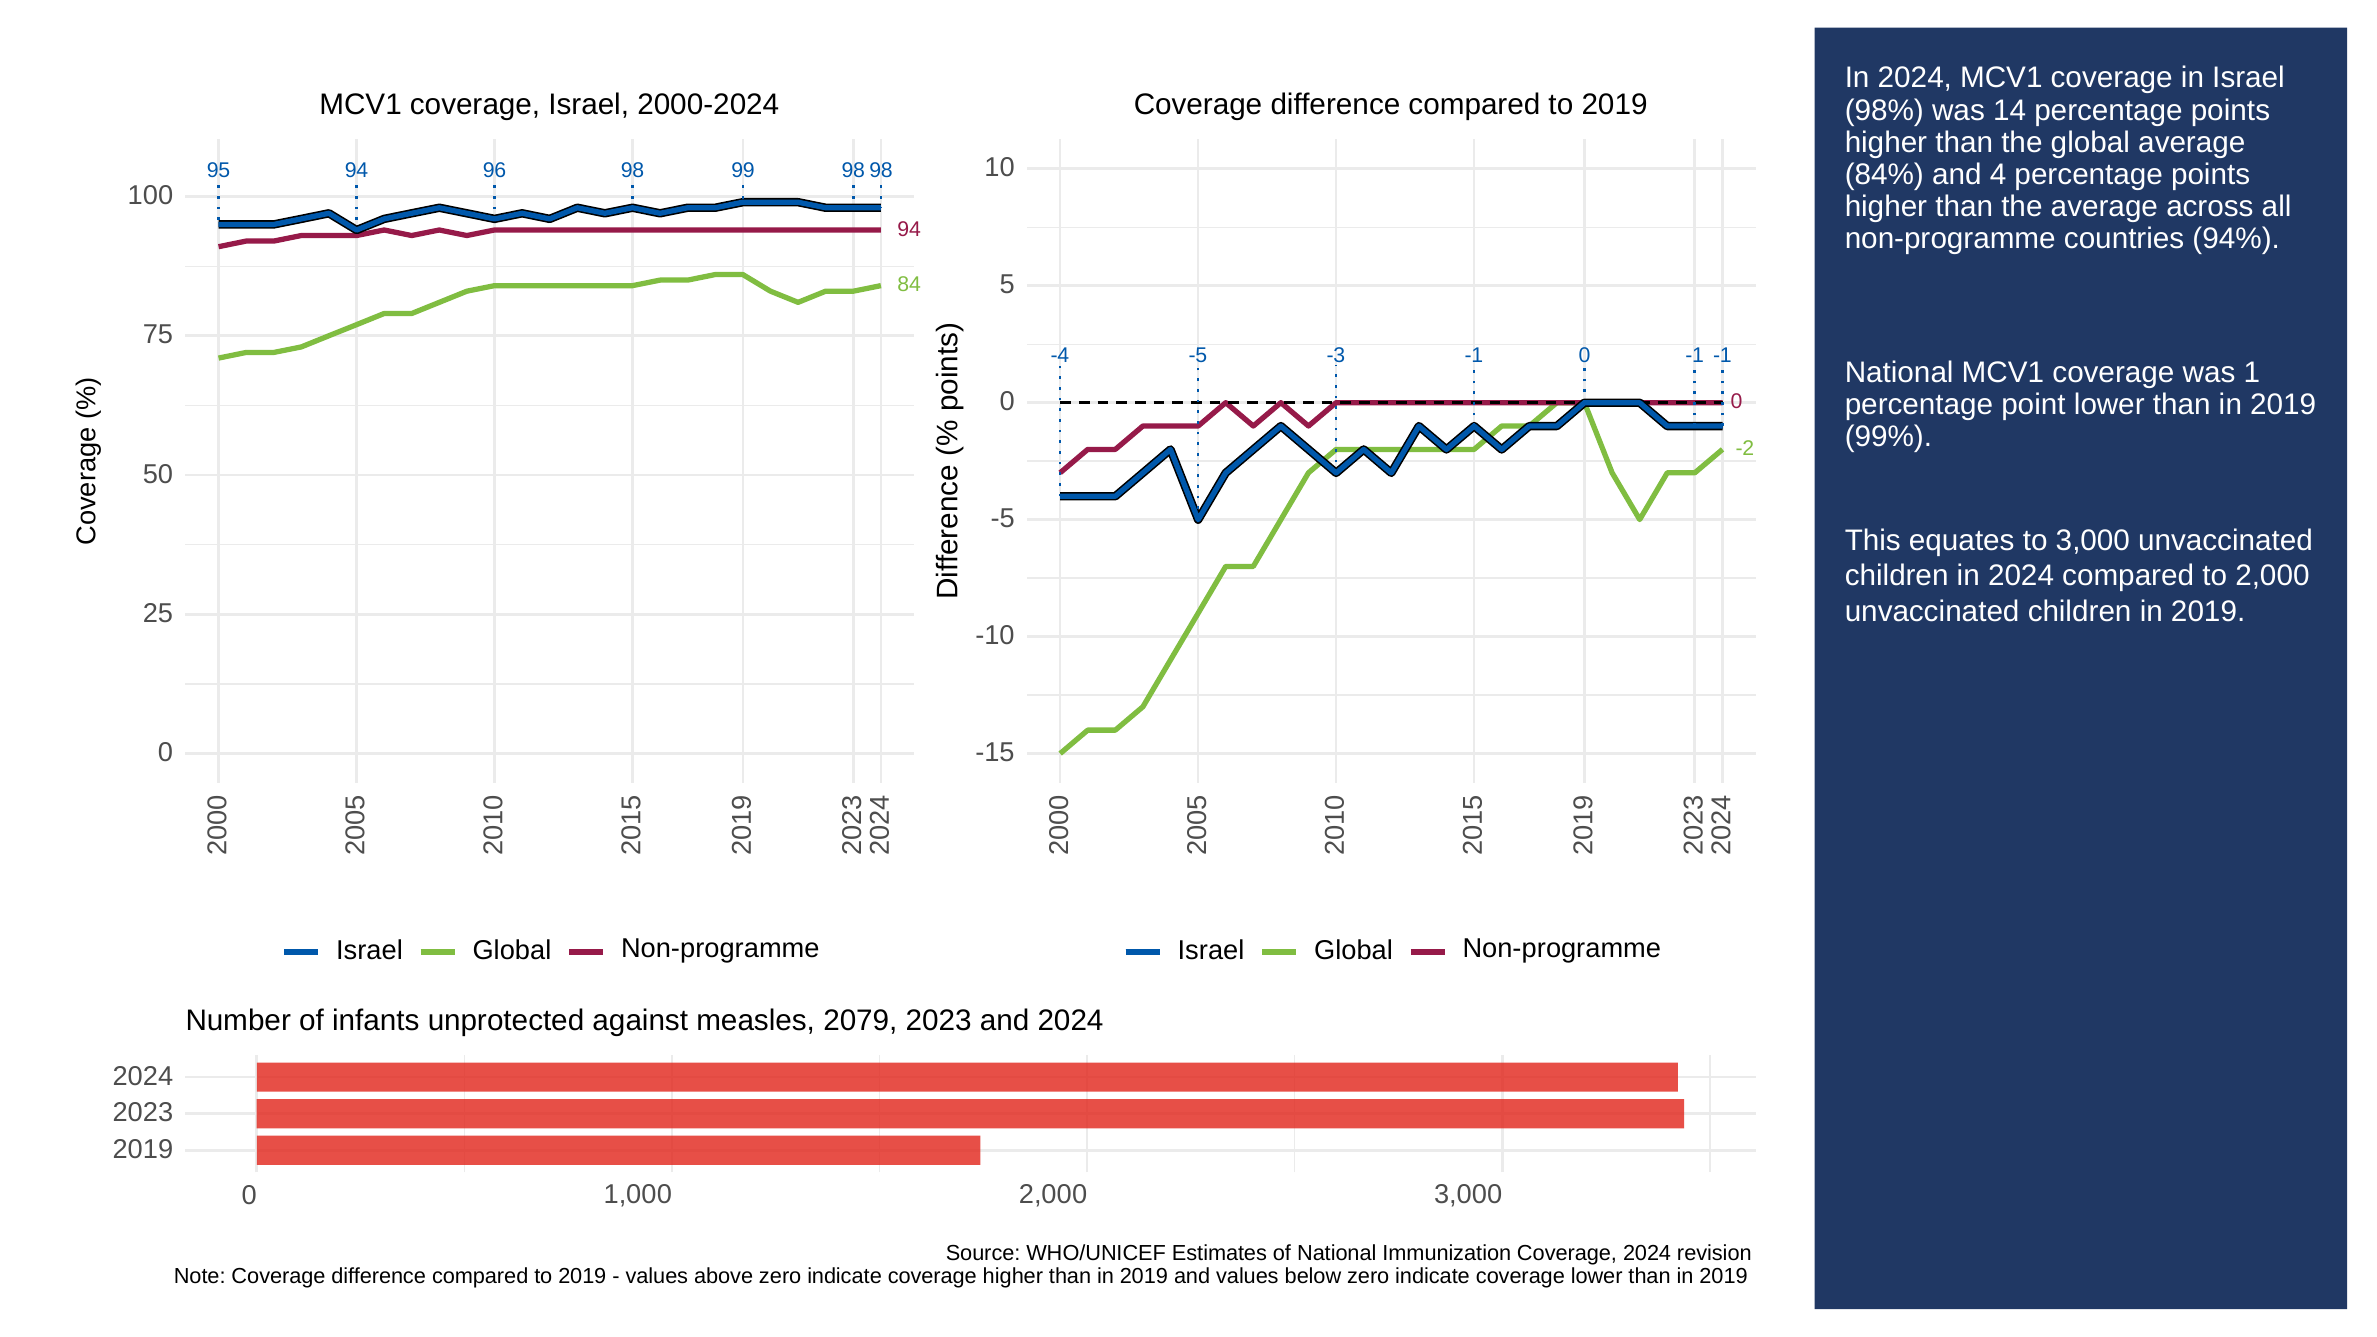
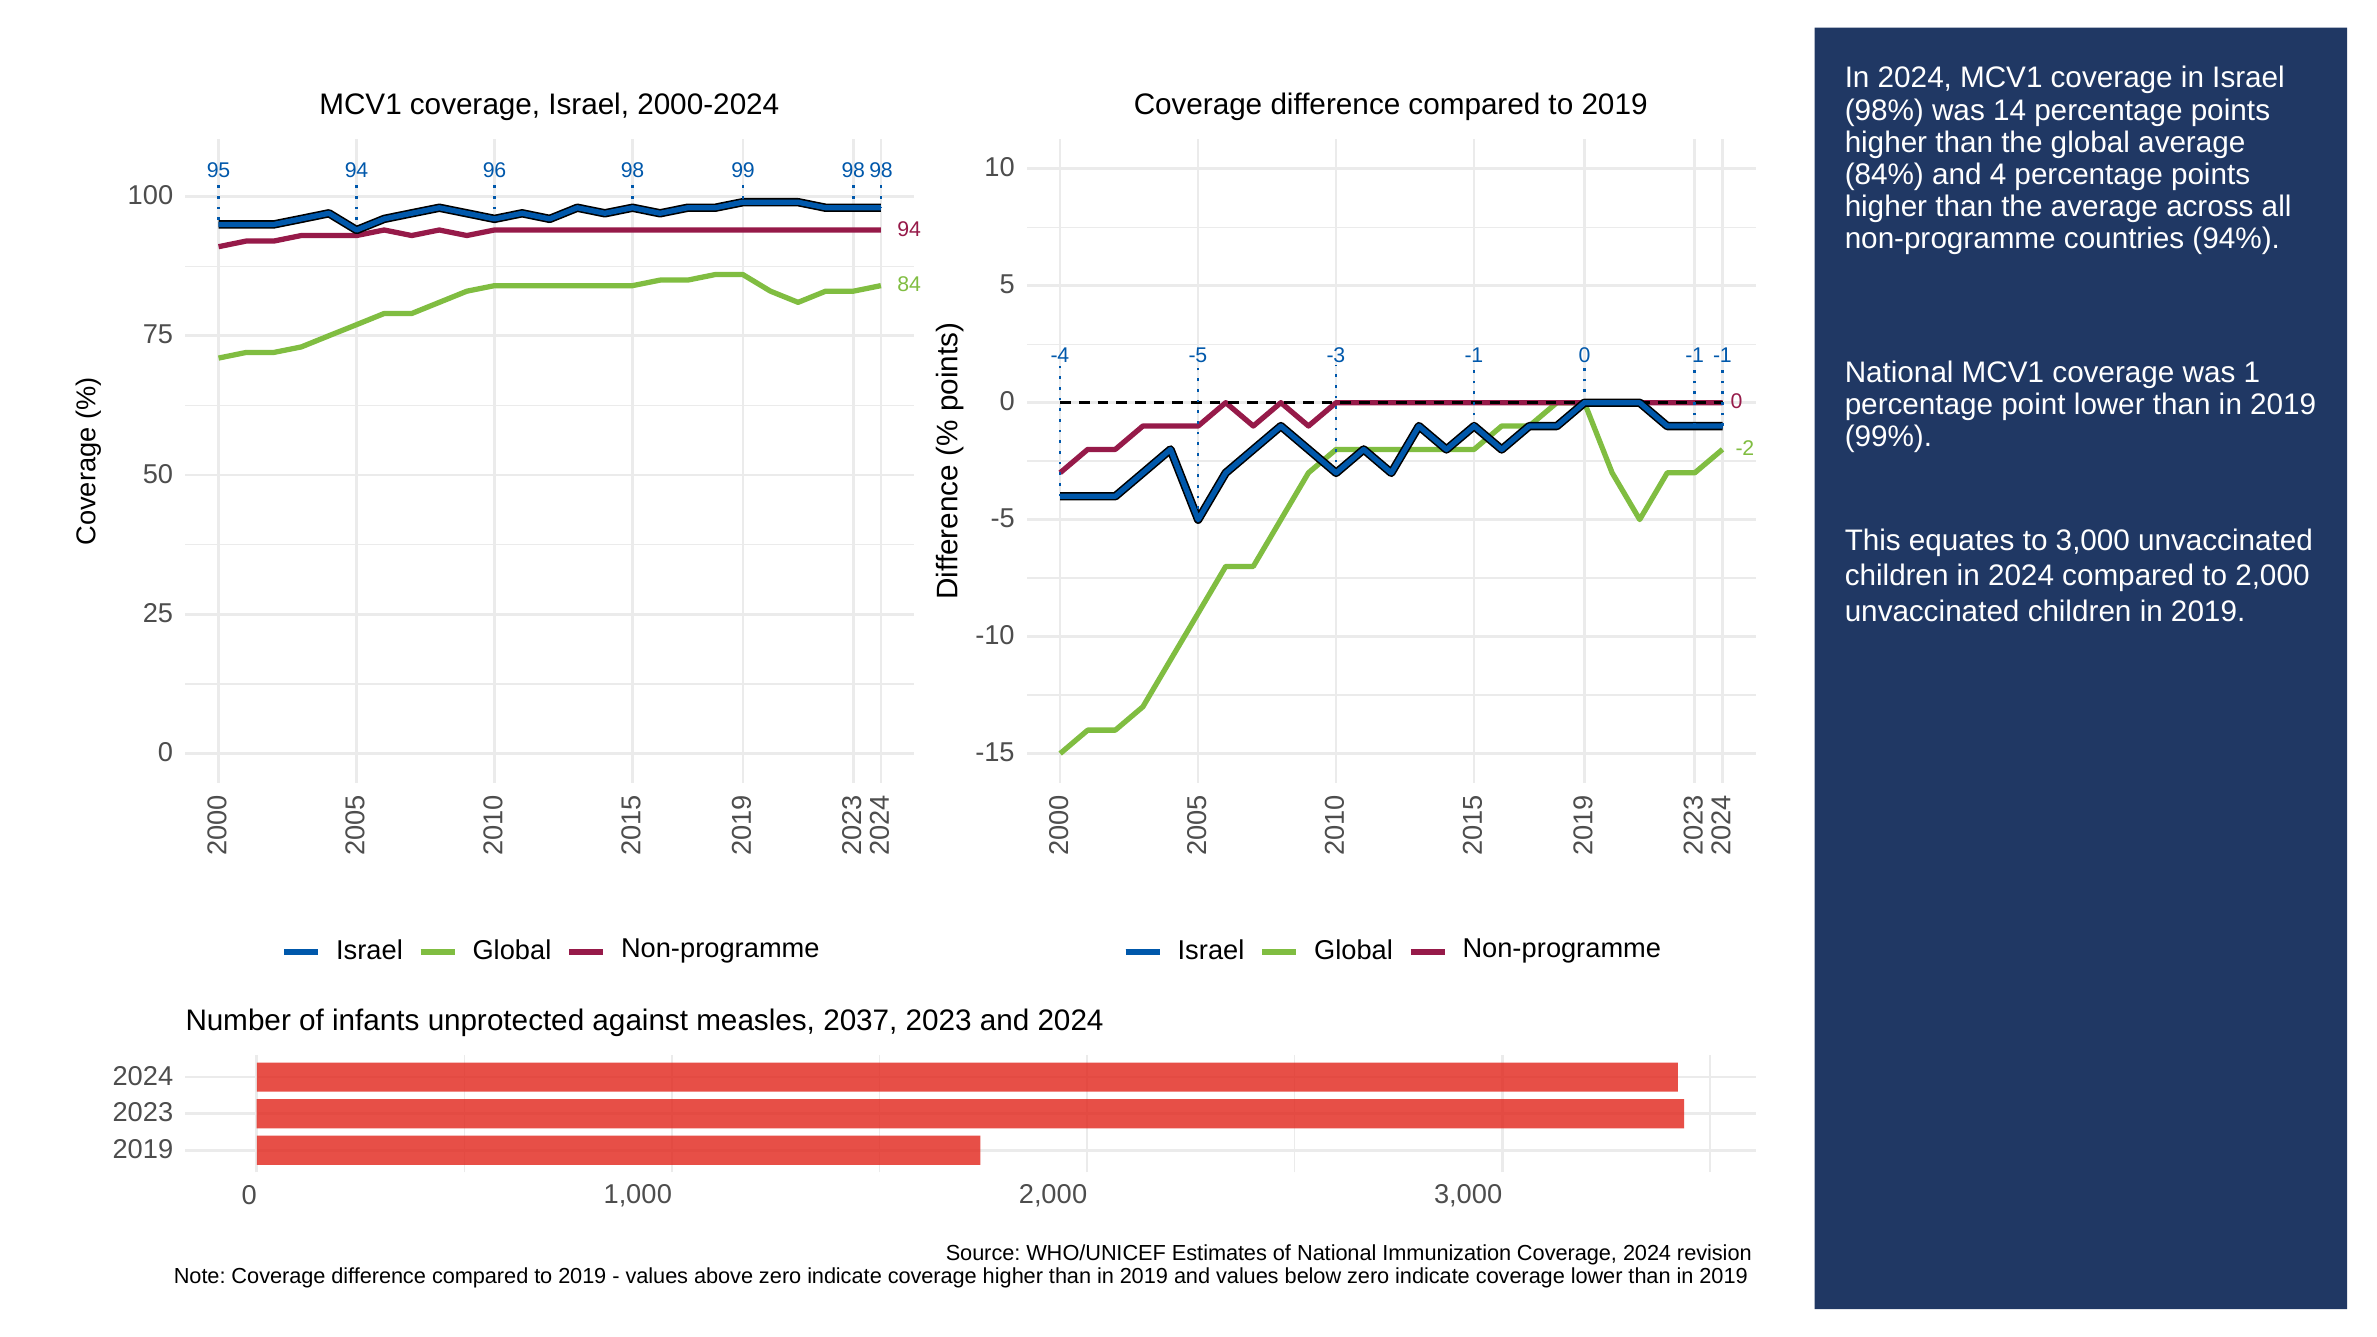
2079: 2079 -> 2037
